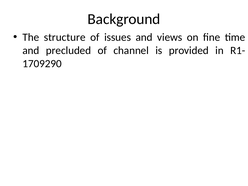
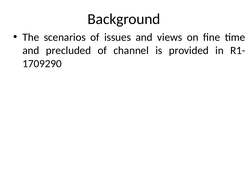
structure: structure -> scenarios
